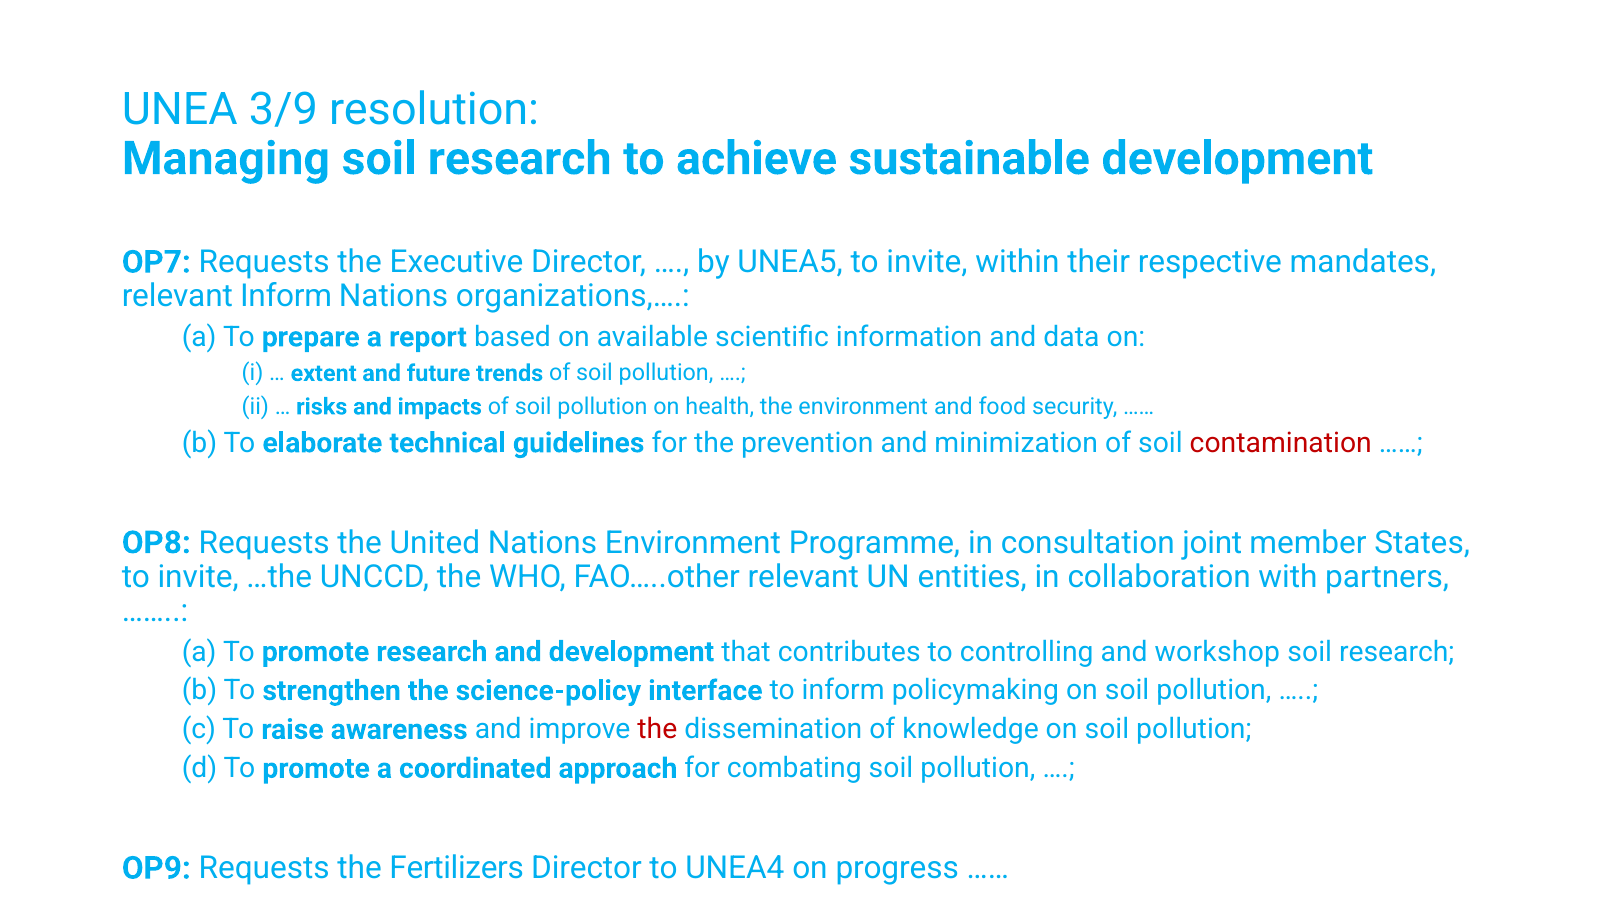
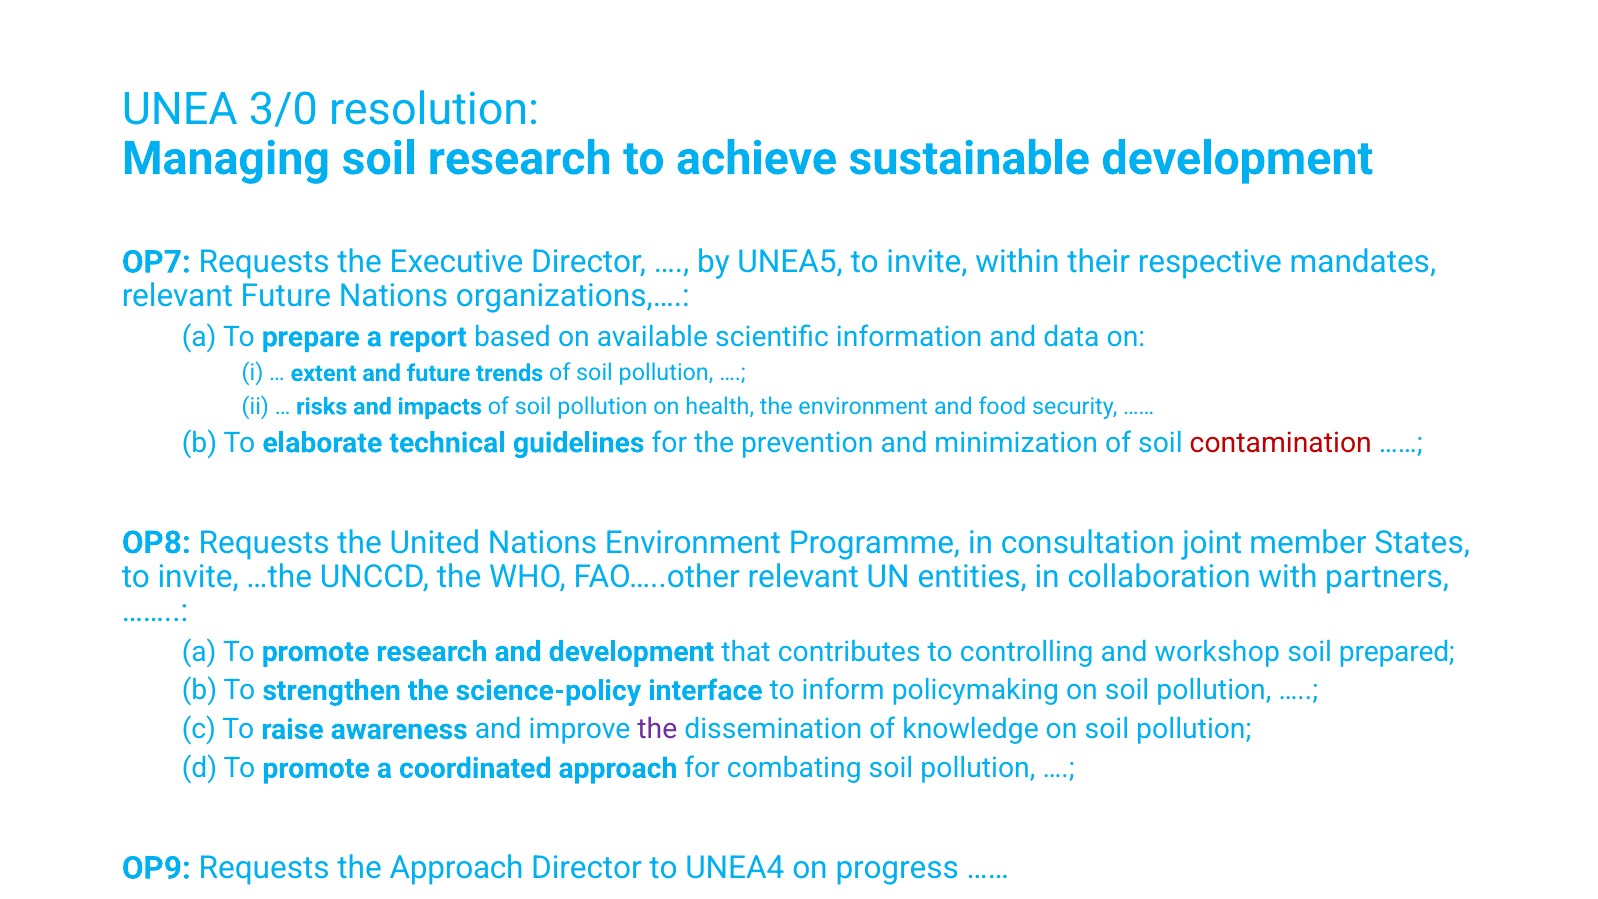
3/9: 3/9 -> 3/0
relevant Inform: Inform -> Future
research at (1397, 652): research -> prepared
the at (657, 729) colour: red -> purple
the Fertilizers: Fertilizers -> Approach
